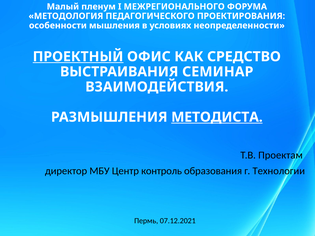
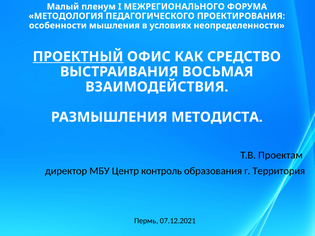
СЕМИНАР: СЕМИНАР -> ВОСЬМАЯ
МЕТОДИСТА underline: present -> none
Технологии: Технологии -> Территория
